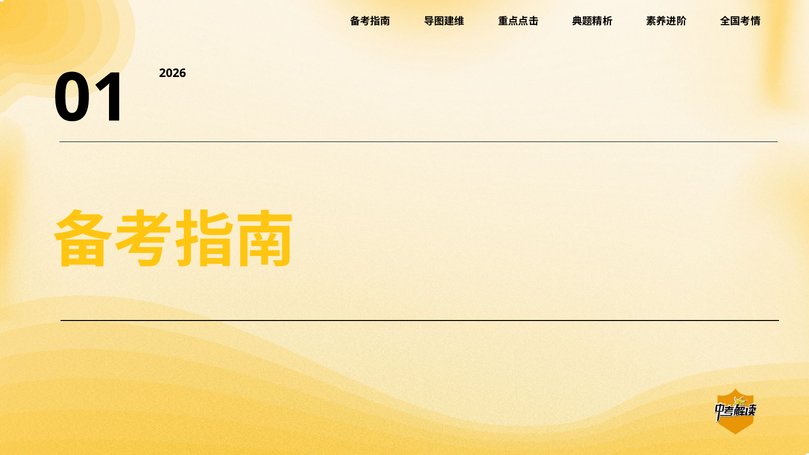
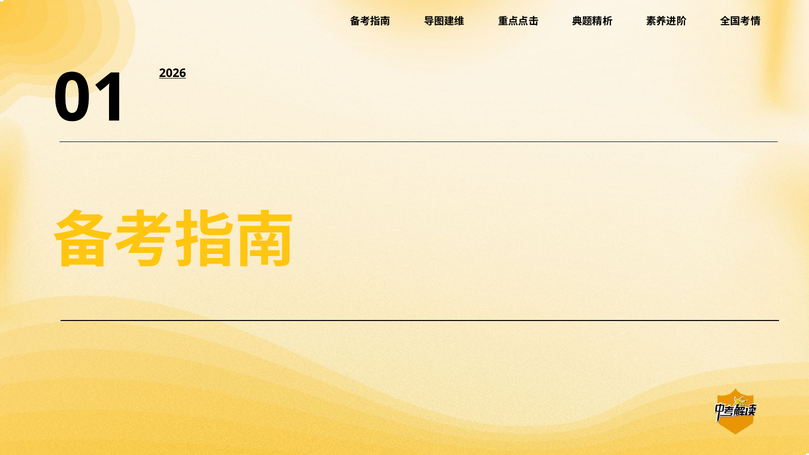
2026 underline: none -> present
